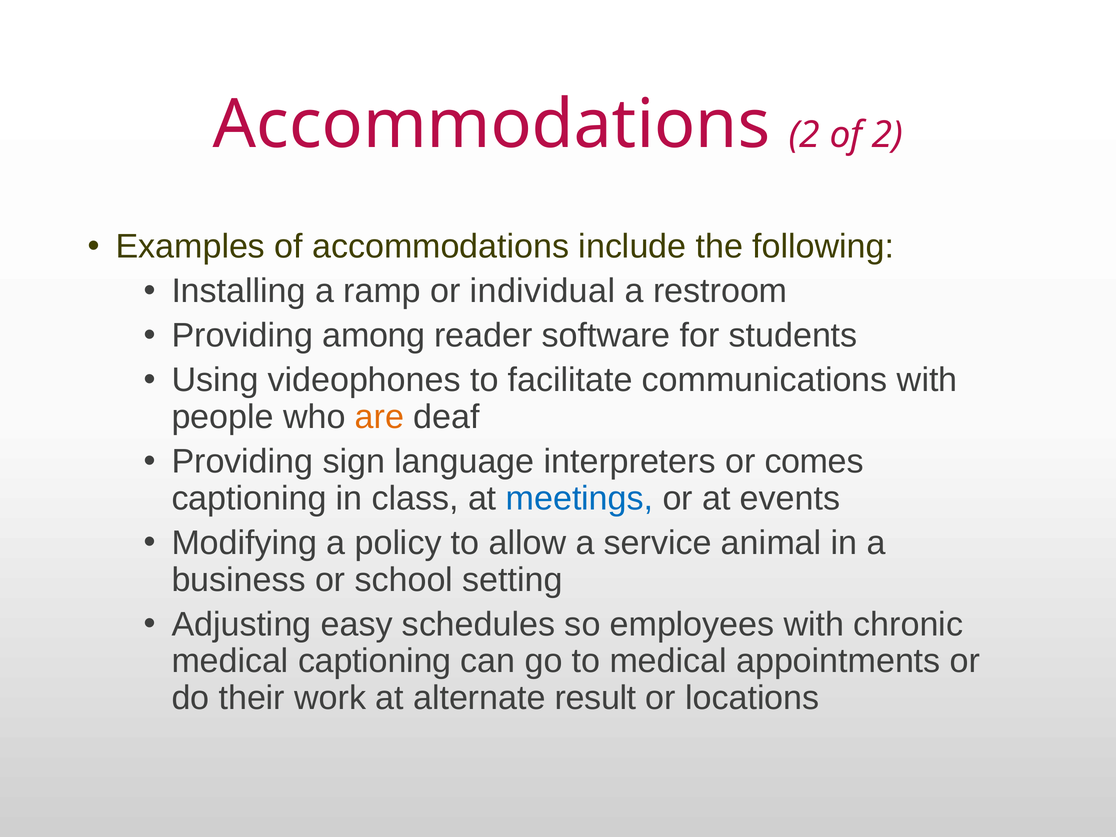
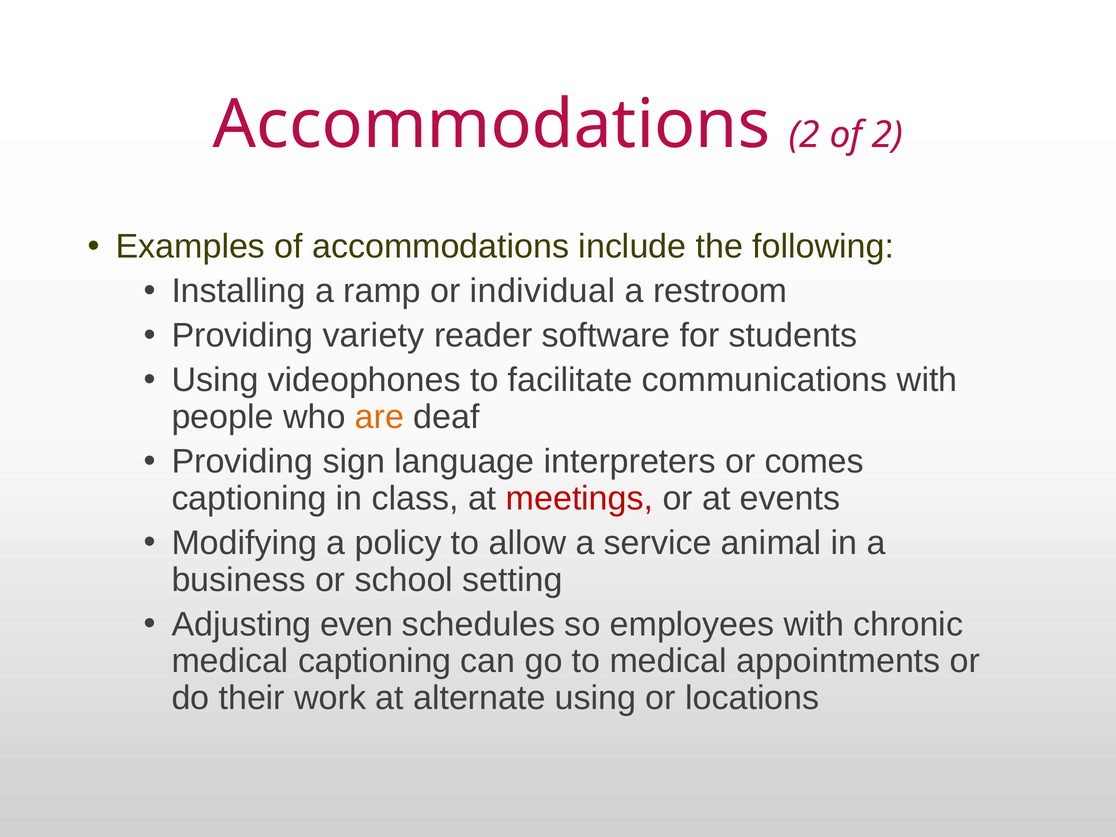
among: among -> variety
meetings colour: blue -> red
easy: easy -> even
alternate result: result -> using
